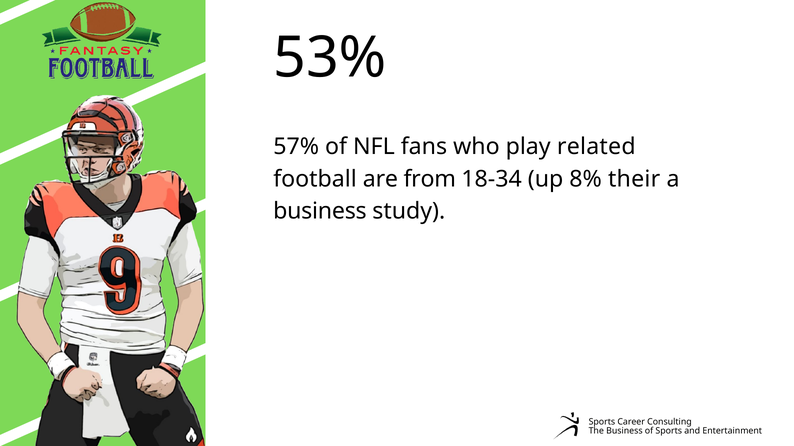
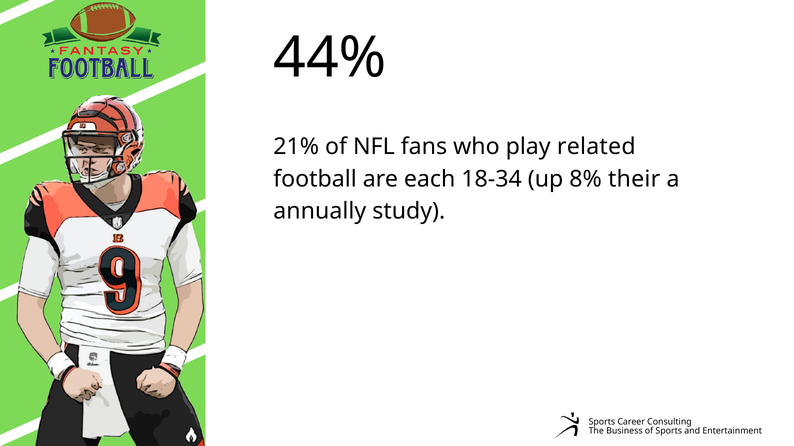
53%: 53% -> 44%
57%: 57% -> 21%
from: from -> each
business at (320, 212): business -> annually
